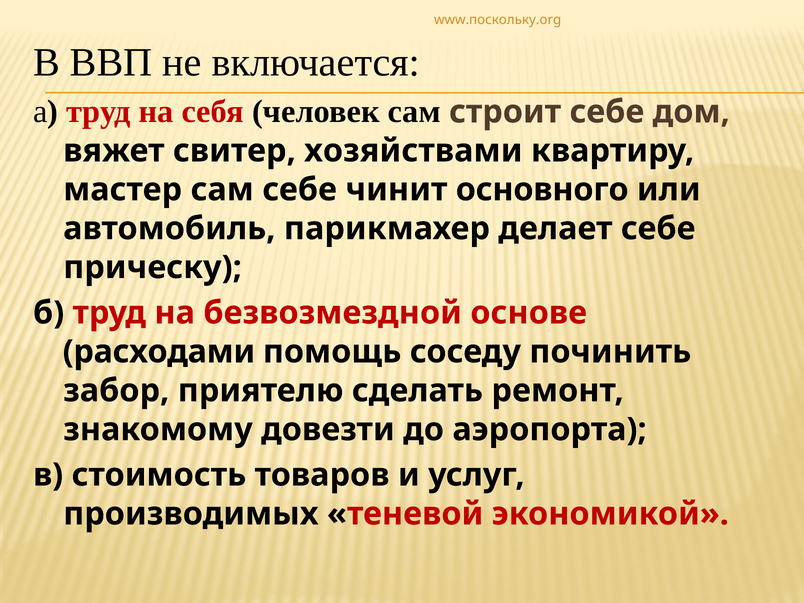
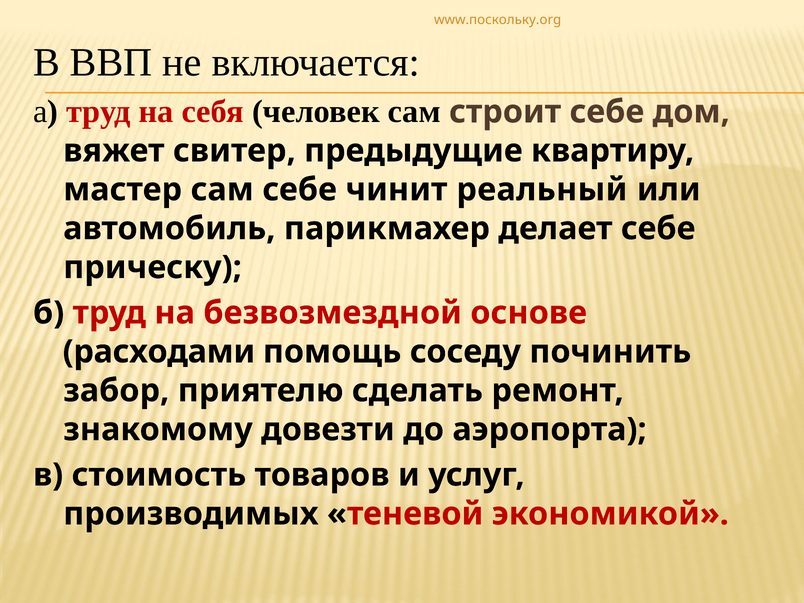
хозяйствами: хозяйствами -> предыдущие
основного: основного -> реальный
